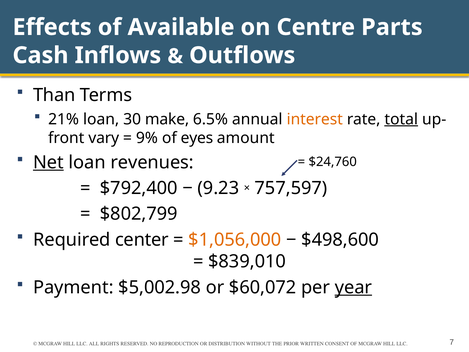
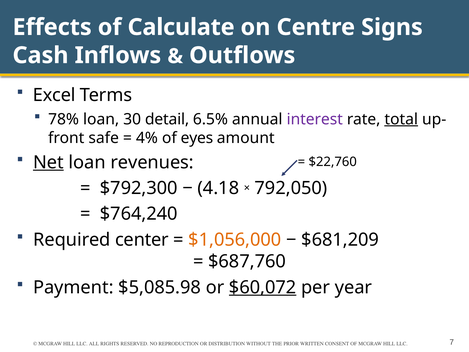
Available: Available -> Calculate
Parts: Parts -> Signs
Than: Than -> Excel
21%: 21% -> 78%
make: make -> detail
interest colour: orange -> purple
vary: vary -> safe
9%: 9% -> 4%
$24,760: $24,760 -> $22,760
$792,400: $792,400 -> $792,300
9.23: 9.23 -> 4.18
757,597: 757,597 -> 792,050
$802,799: $802,799 -> $764,240
$498,600: $498,600 -> $681,209
$839,010: $839,010 -> $687,760
$5,002.98: $5,002.98 -> $5,085.98
$60,072 underline: none -> present
year underline: present -> none
